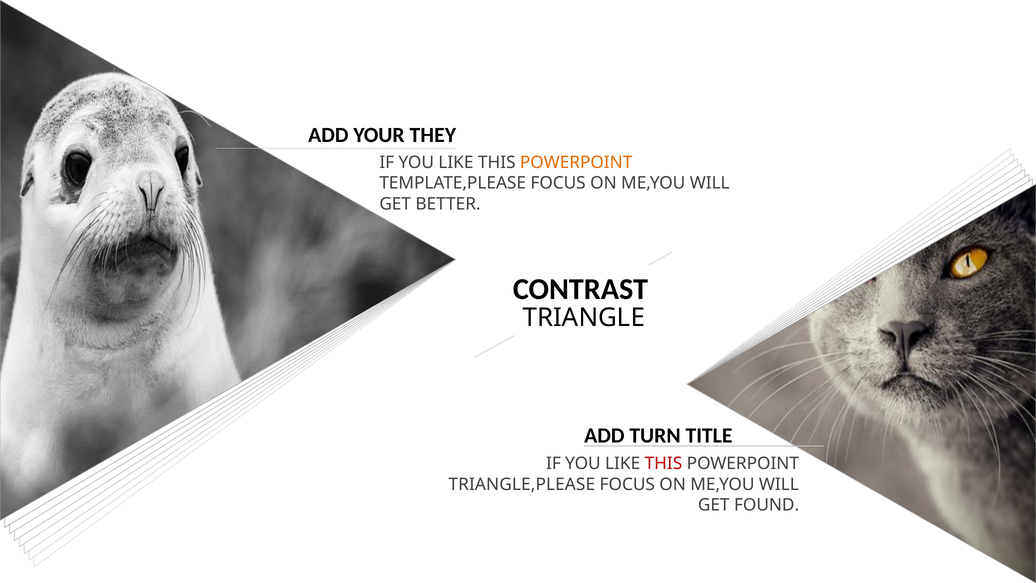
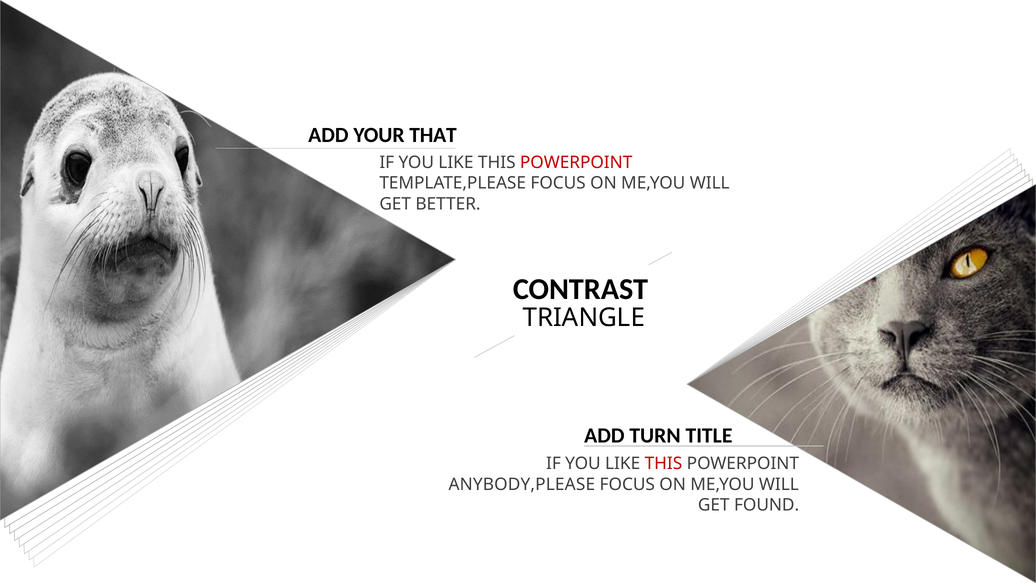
THEY: THEY -> THAT
POWERPOINT at (576, 162) colour: orange -> red
TRIANGLE,PLEASE: TRIANGLE,PLEASE -> ANYBODY,PLEASE
